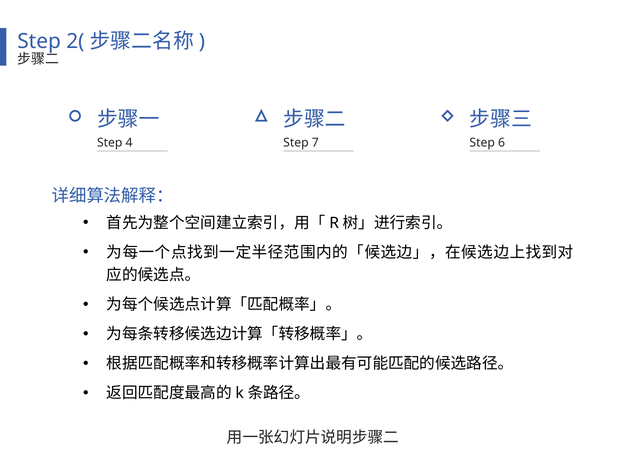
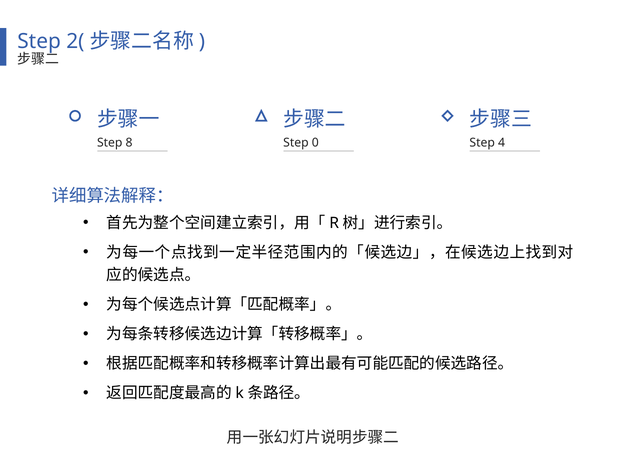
4: 4 -> 8
7: 7 -> 0
6: 6 -> 4
